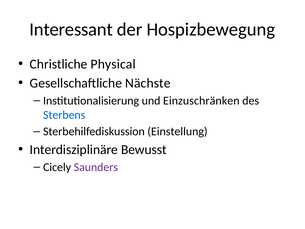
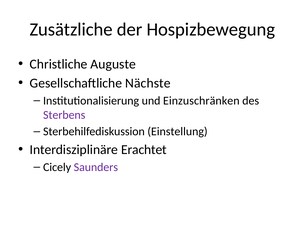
Interessant: Interessant -> Zusätzliche
Physical: Physical -> Auguste
Sterbens colour: blue -> purple
Bewusst: Bewusst -> Erachtet
